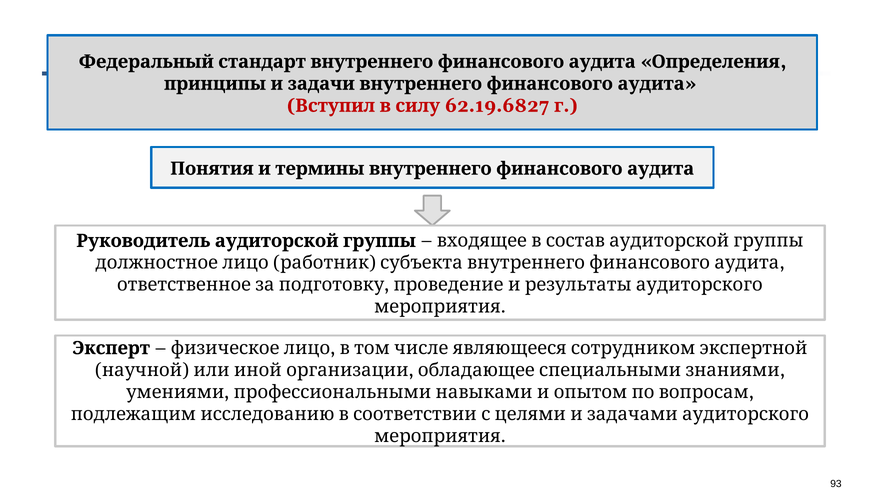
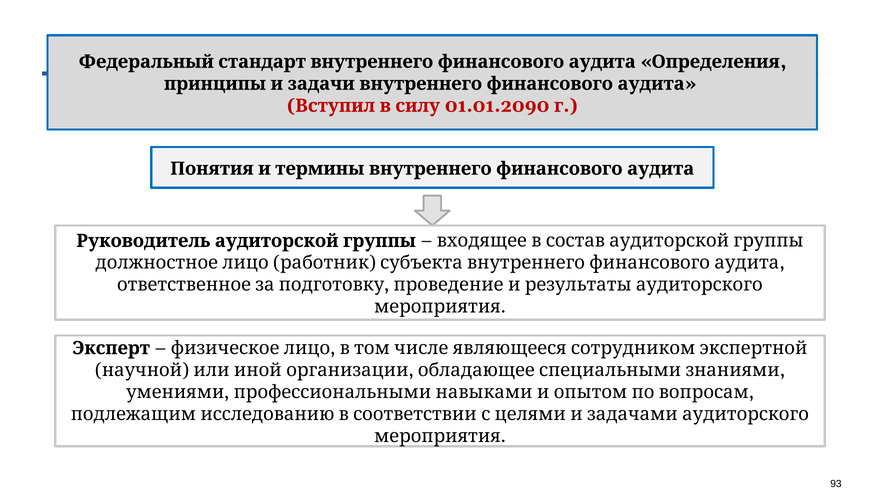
62.19.6827: 62.19.6827 -> 01.01.2090
